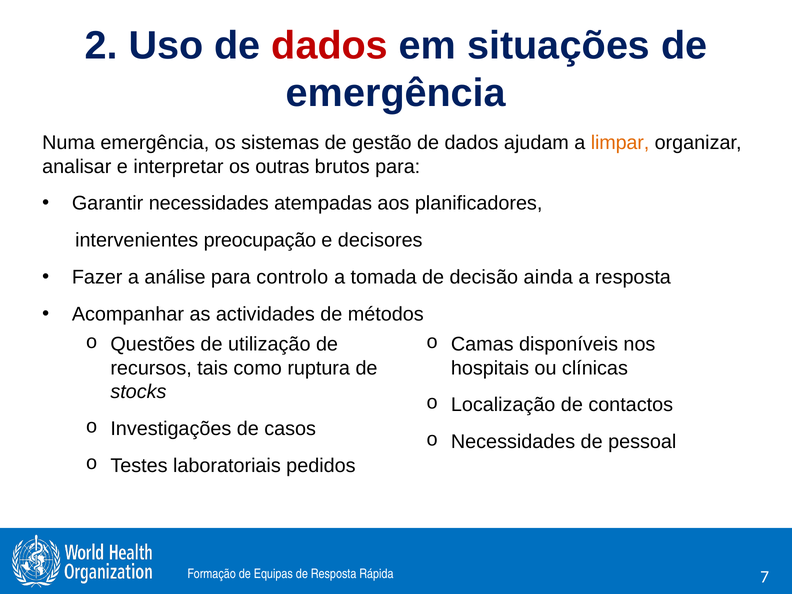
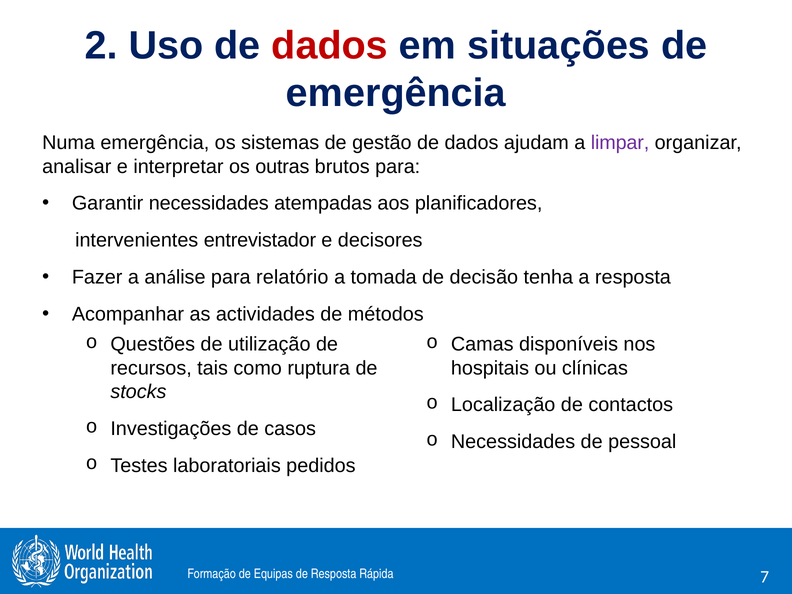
limpar colour: orange -> purple
preocupação: preocupação -> entrevistador
controlo: controlo -> relatório
ainda: ainda -> tenha
